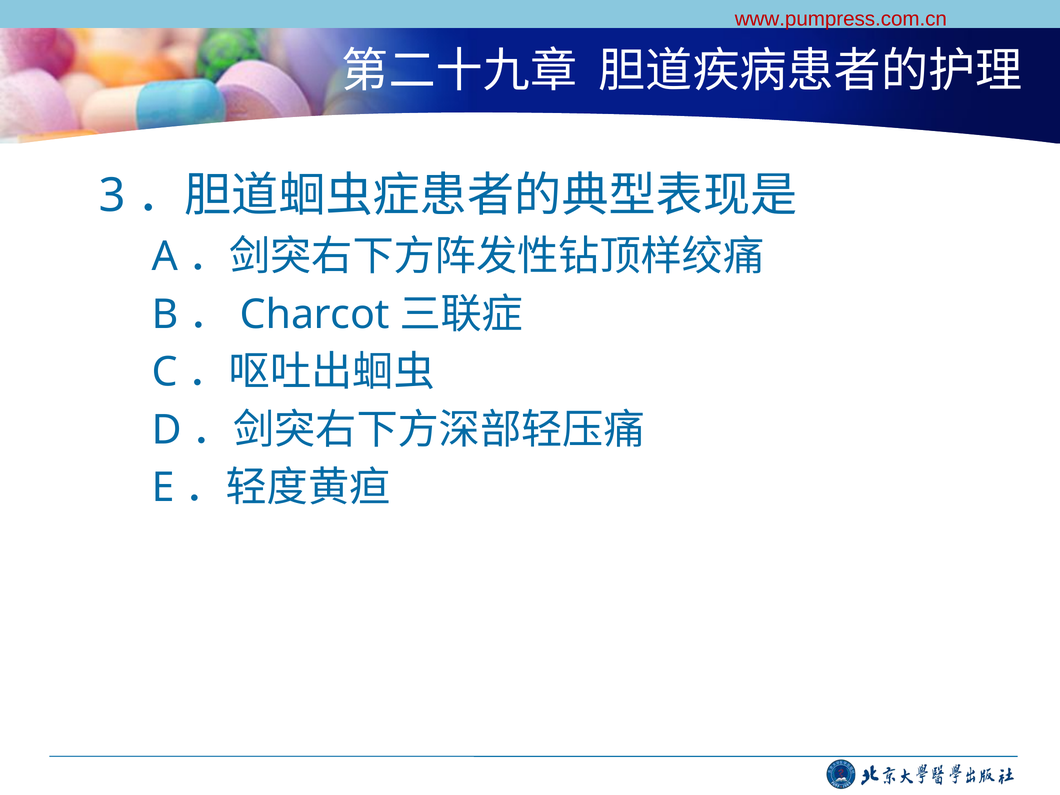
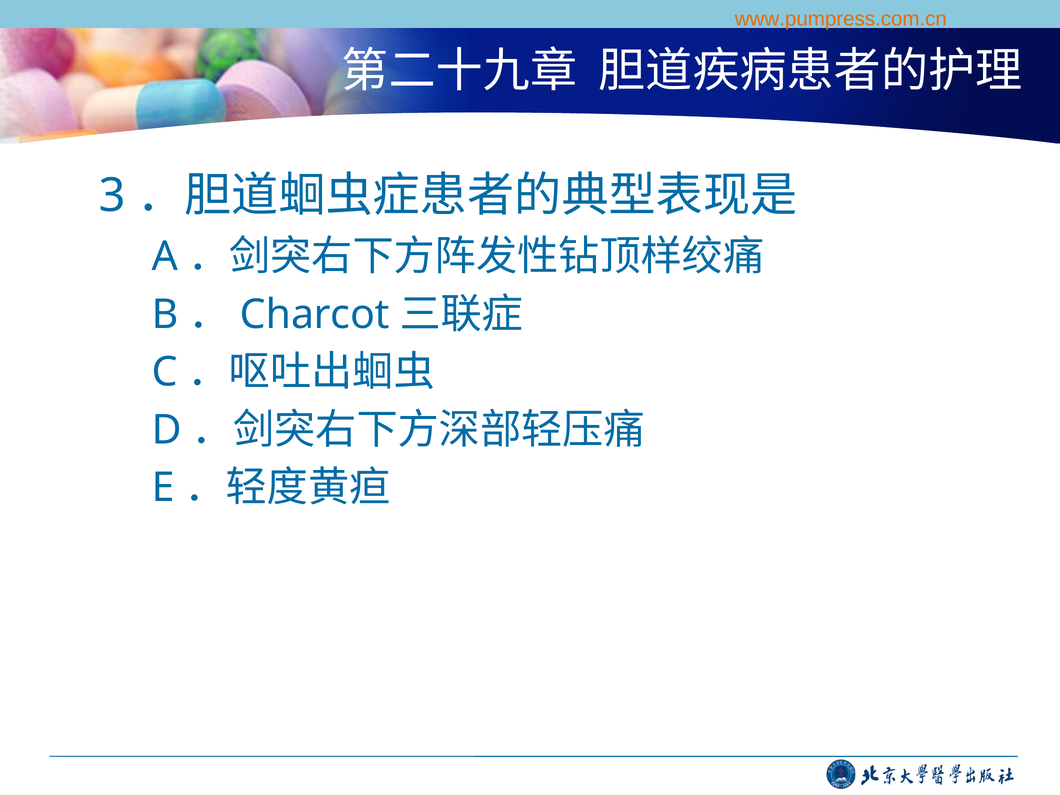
www.pumpress.com.cn colour: red -> orange
